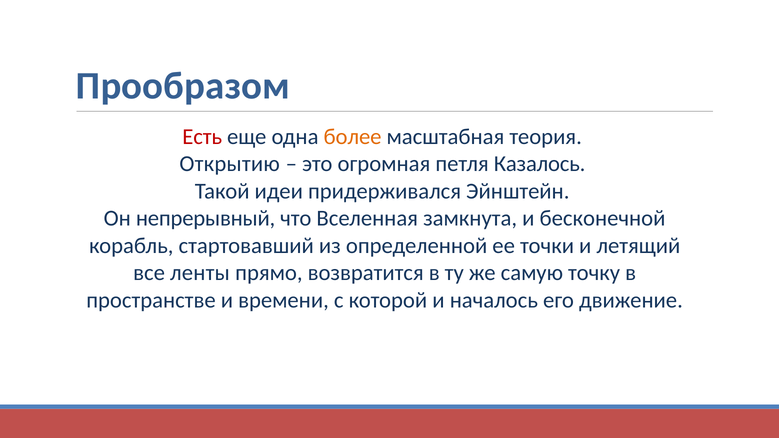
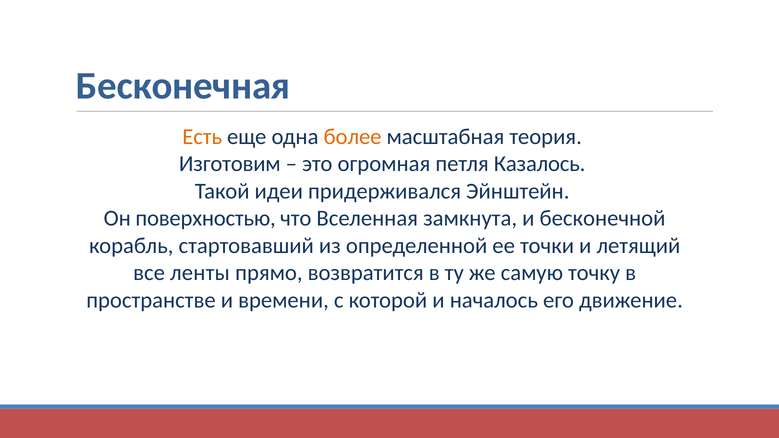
Прообразом: Прообразом -> Бесконечная
Есть colour: red -> orange
Открытию: Открытию -> Изготовим
непрерывный: непрерывный -> поверхностью
